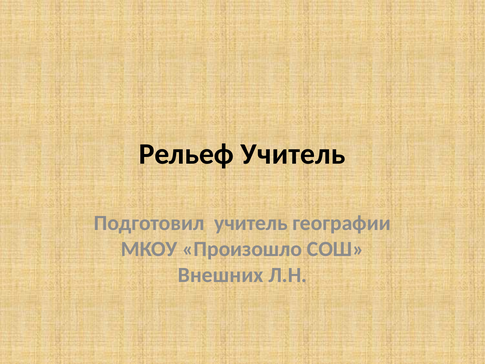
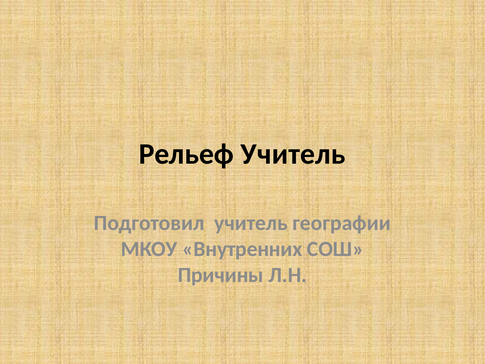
Произошло: Произошло -> Внутренних
Внешних: Внешних -> Причины
